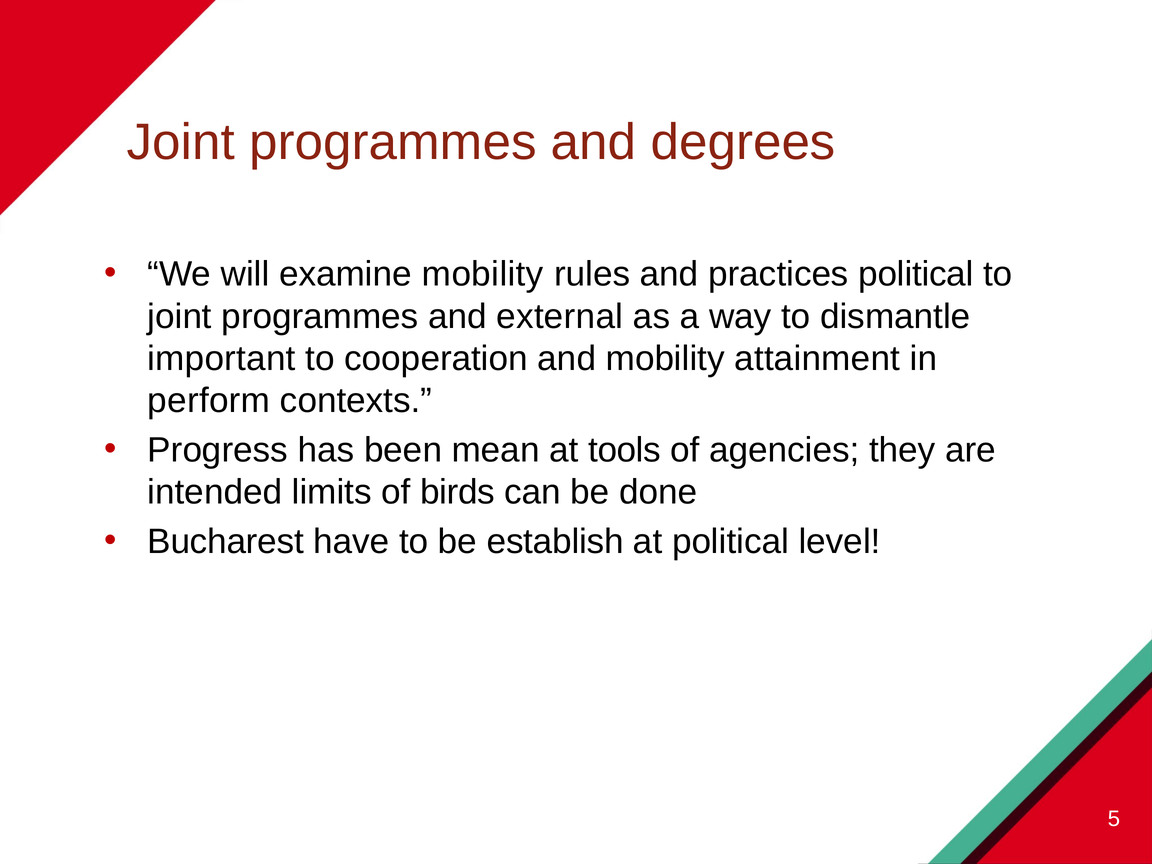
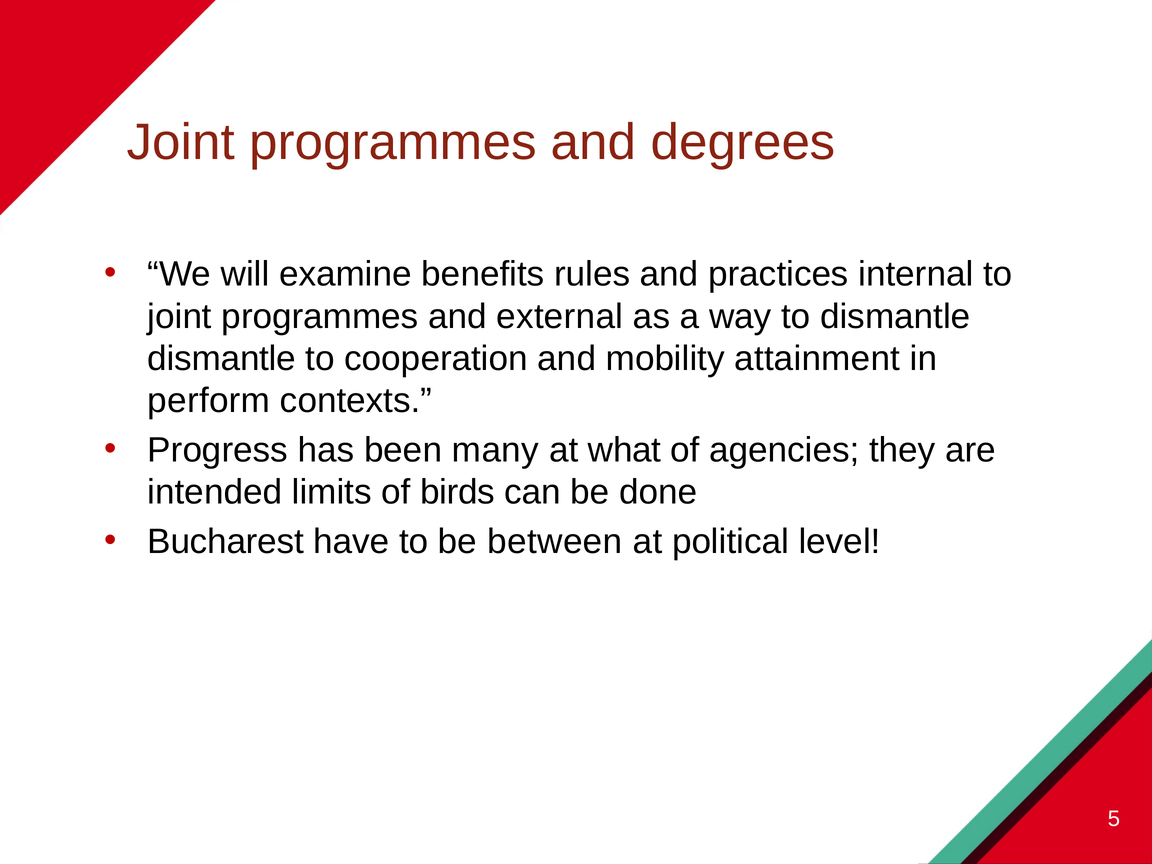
examine mobility: mobility -> benefits
practices political: political -> internal
important at (222, 359): important -> dismantle
mean: mean -> many
tools: tools -> what
establish: establish -> between
